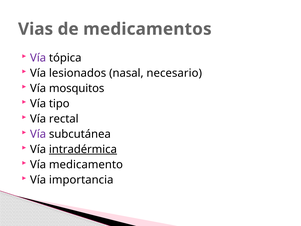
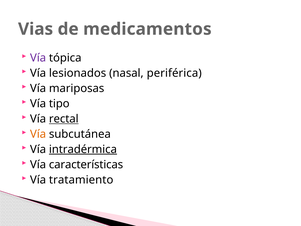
necesario: necesario -> periférica
mosquitos: mosquitos -> mariposas
rectal underline: none -> present
Vía at (38, 134) colour: purple -> orange
medicamento: medicamento -> características
importancia: importancia -> tratamiento
